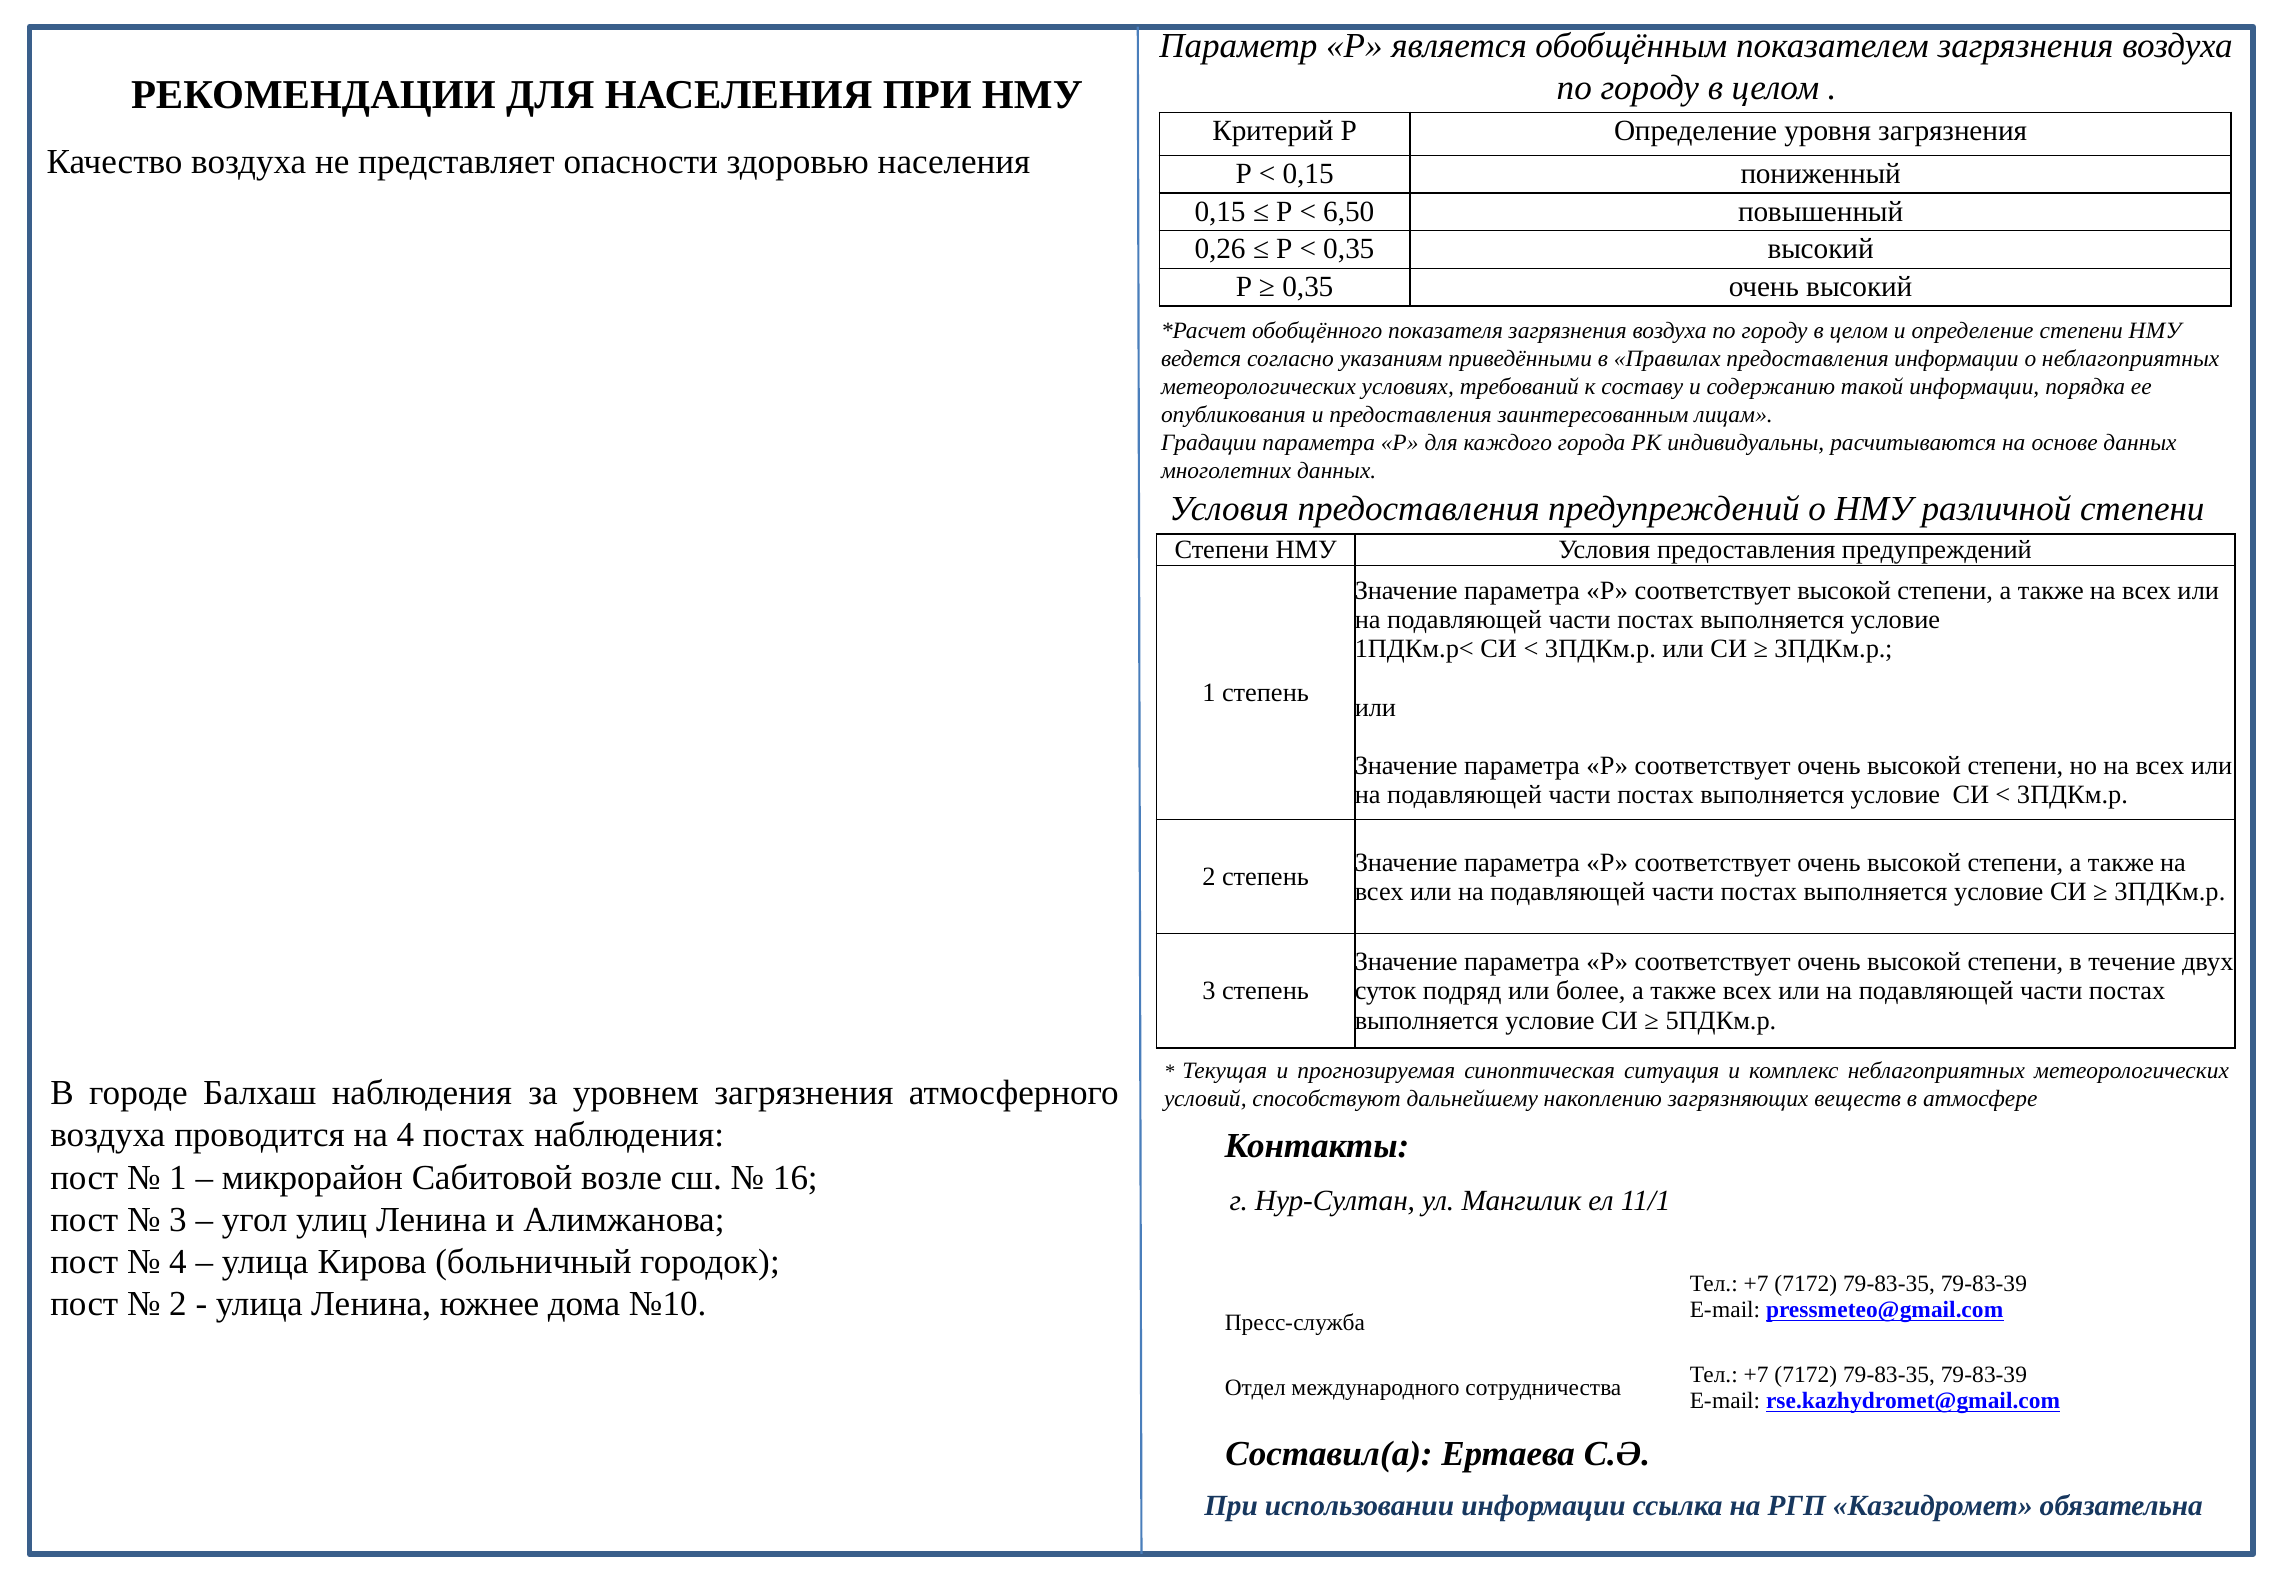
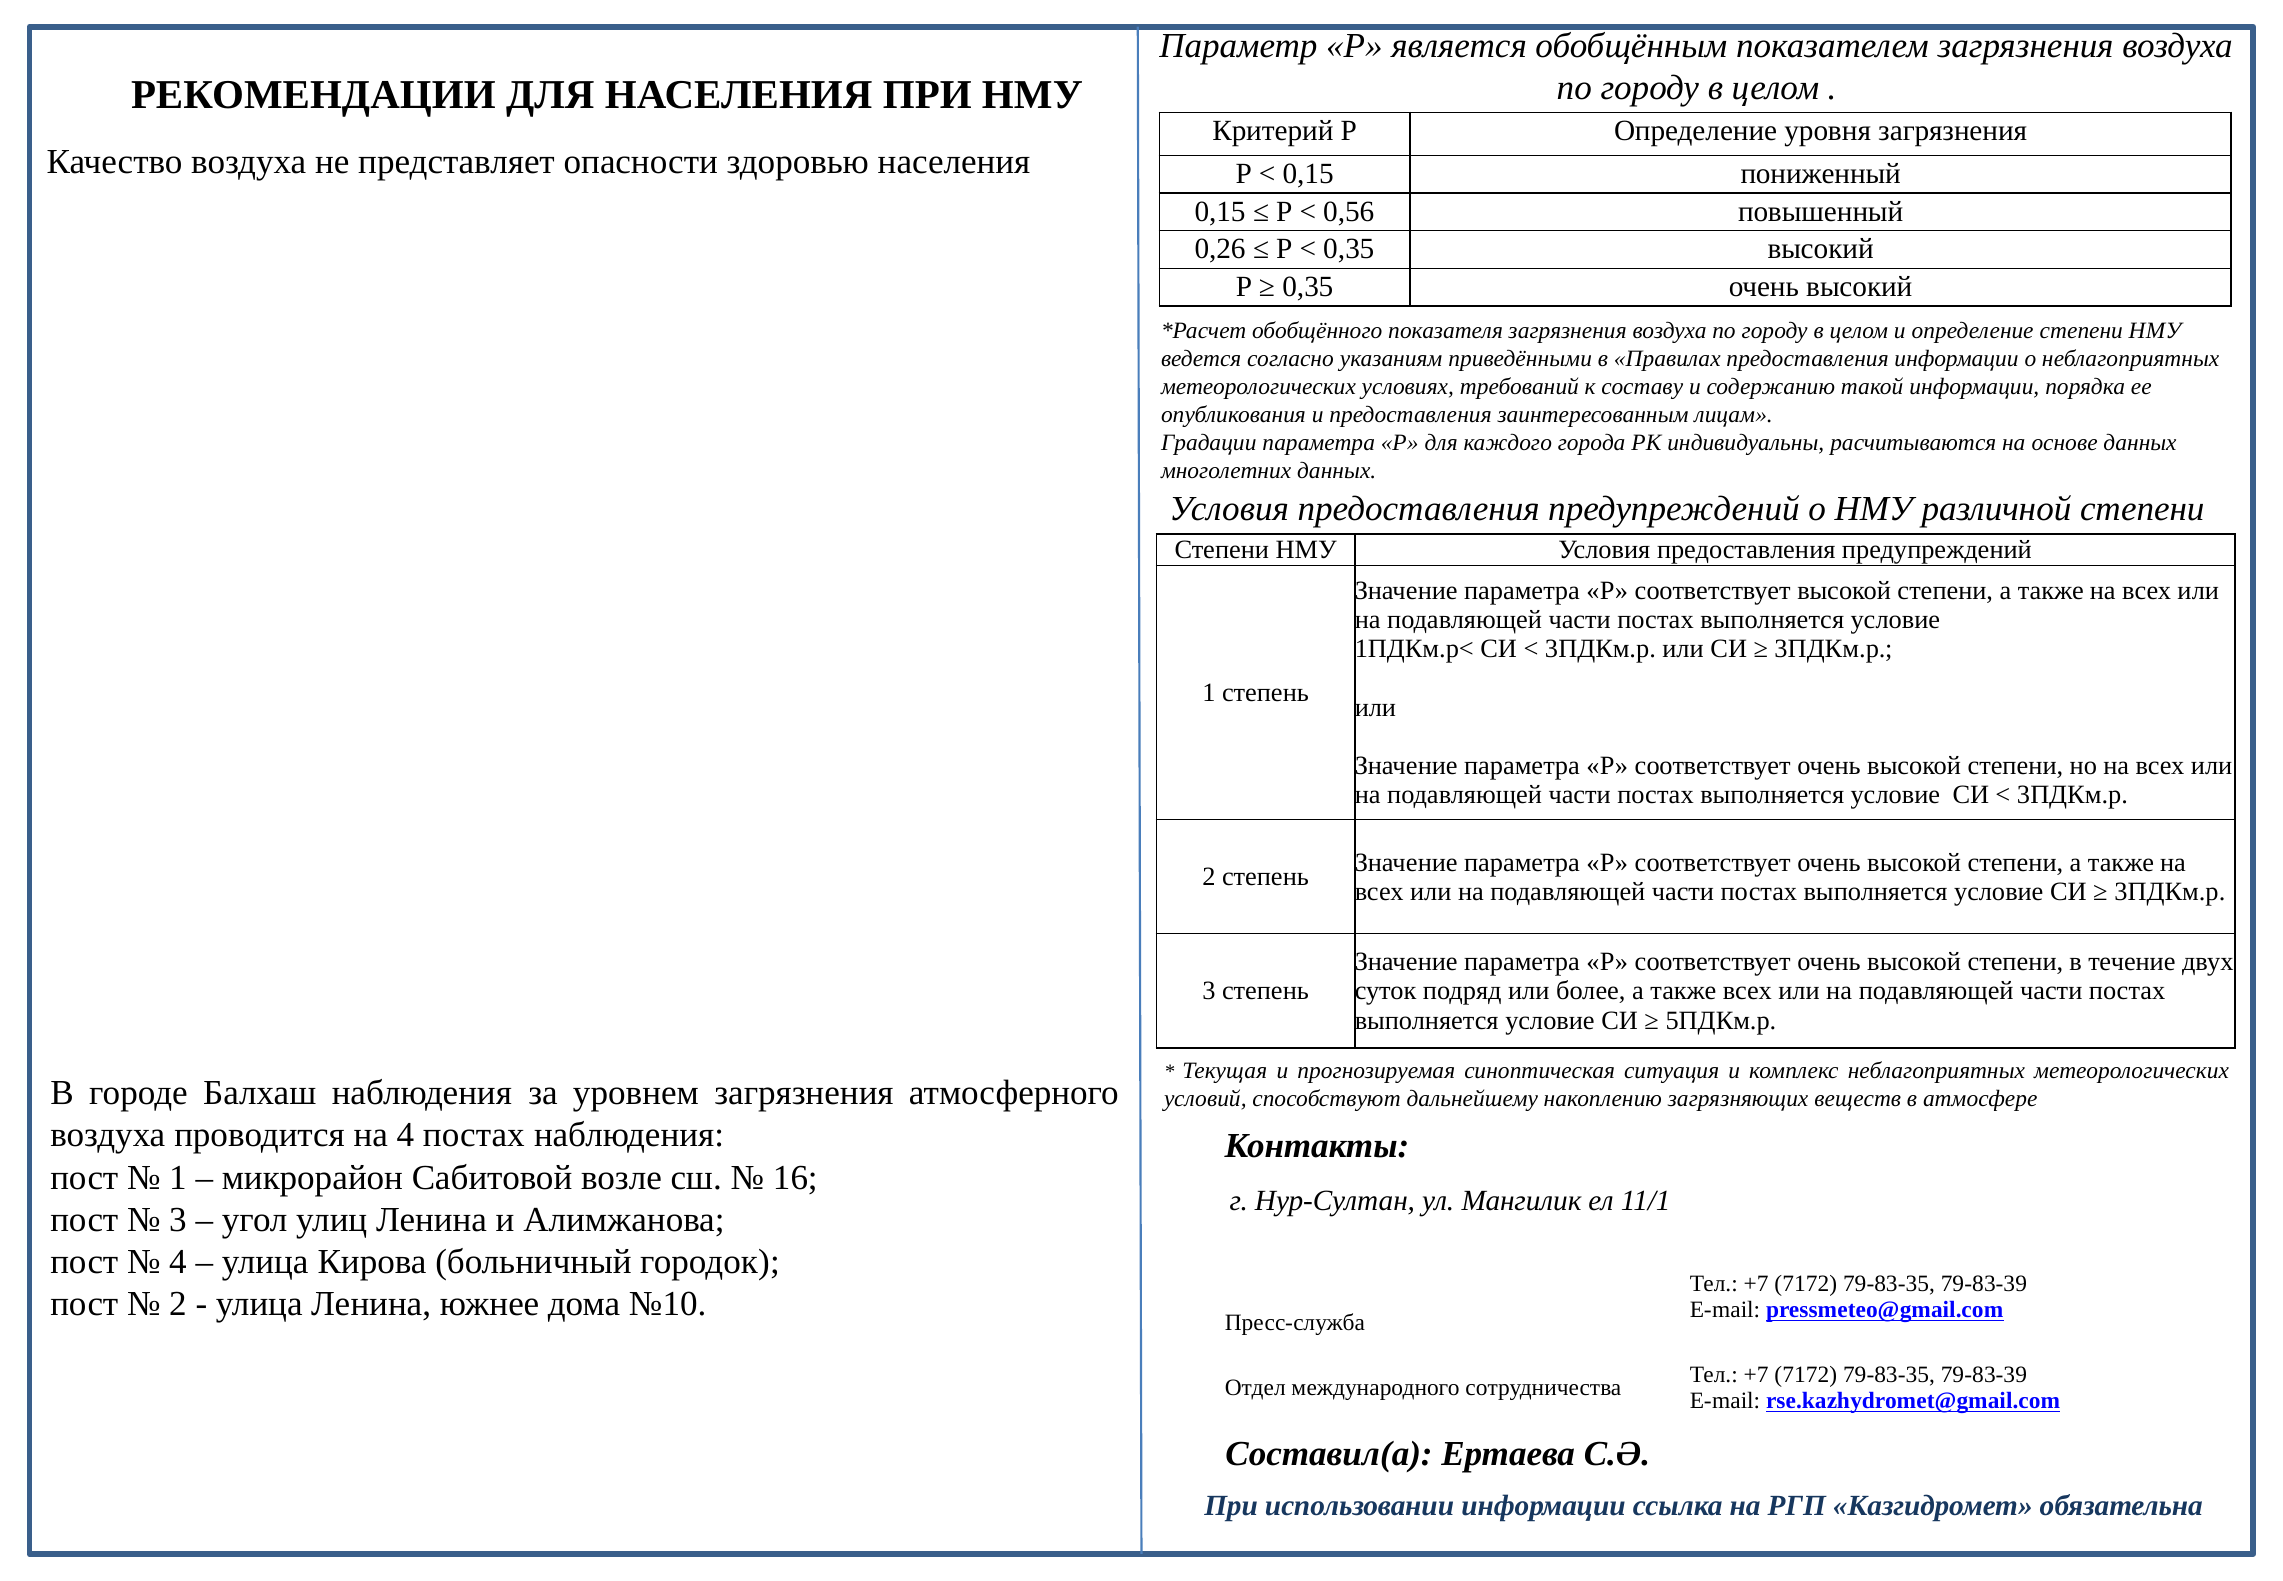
6,50: 6,50 -> 0,56
